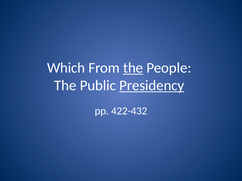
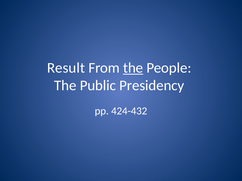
Which: Which -> Result
Presidency underline: present -> none
422-432: 422-432 -> 424-432
